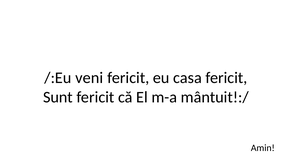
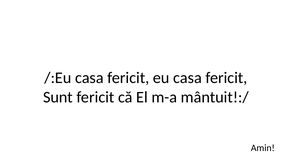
/:Eu veni: veni -> casa
